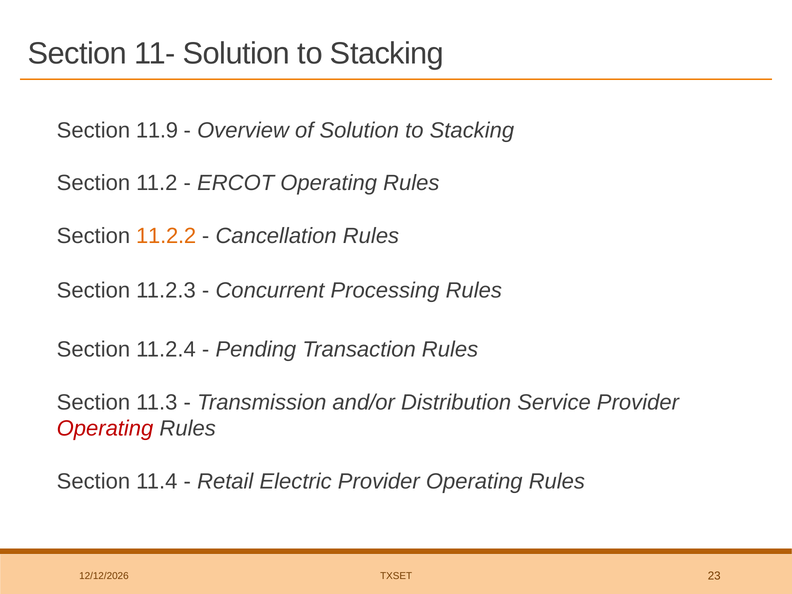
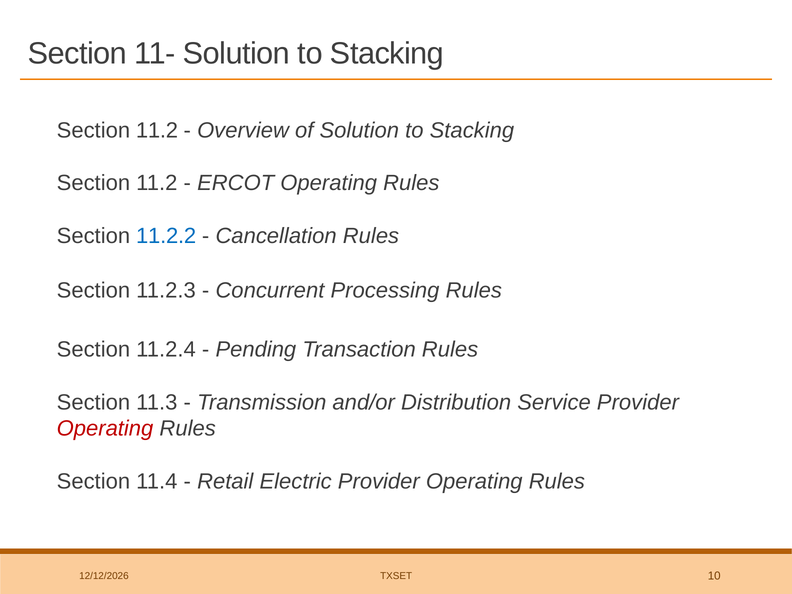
11.9 at (157, 130): 11.9 -> 11.2
11.2.2 colour: orange -> blue
23: 23 -> 10
